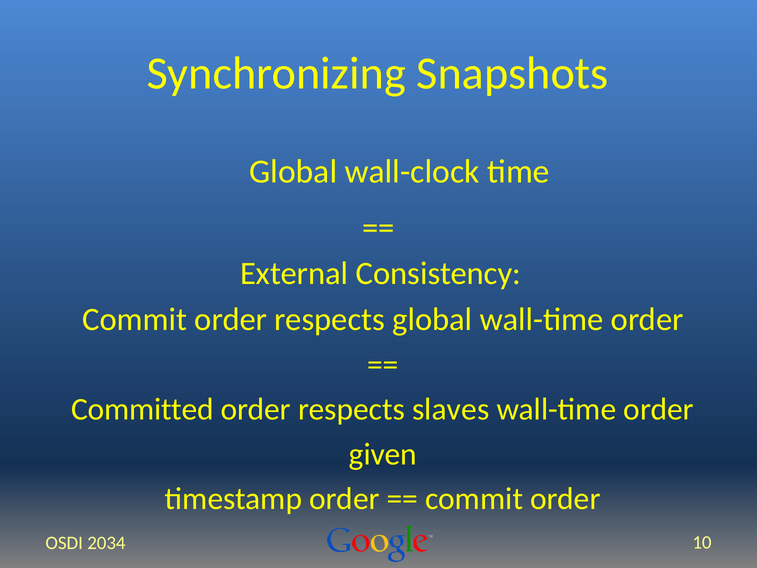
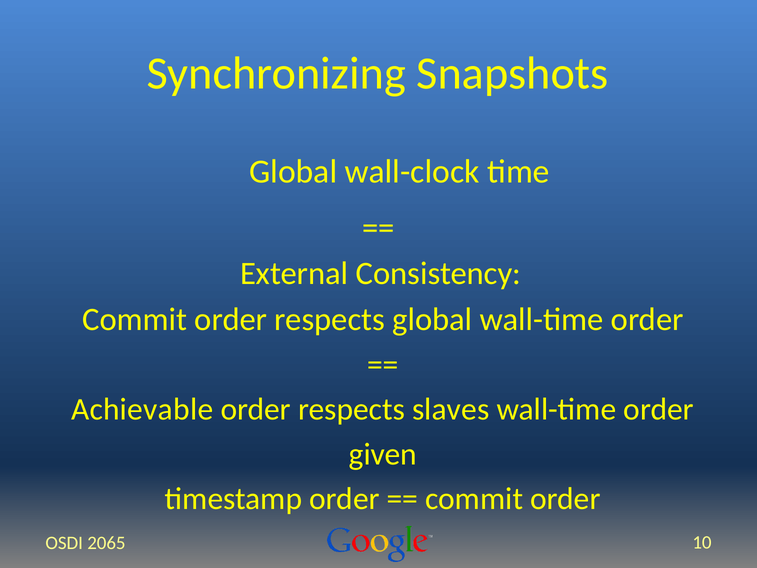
Committed: Committed -> Achievable
2034: 2034 -> 2065
